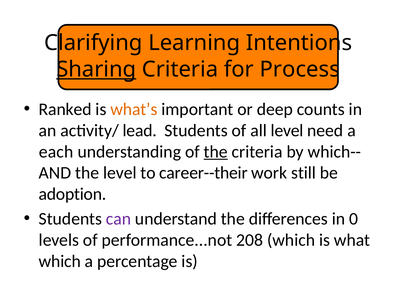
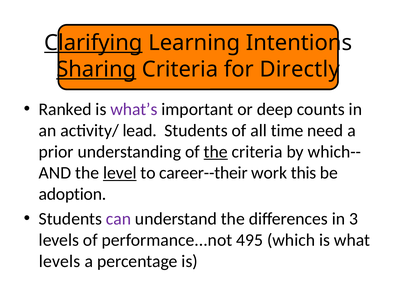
Clarifying underline: none -> present
Process: Process -> Directly
what’s colour: orange -> purple
all level: level -> time
each: each -> prior
level at (120, 173) underline: none -> present
still: still -> this
0: 0 -> 3
208: 208 -> 495
which at (60, 261): which -> levels
